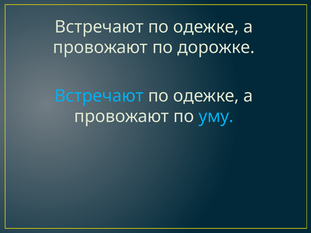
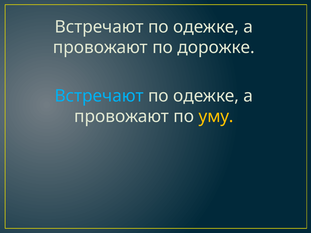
уму colour: light blue -> yellow
